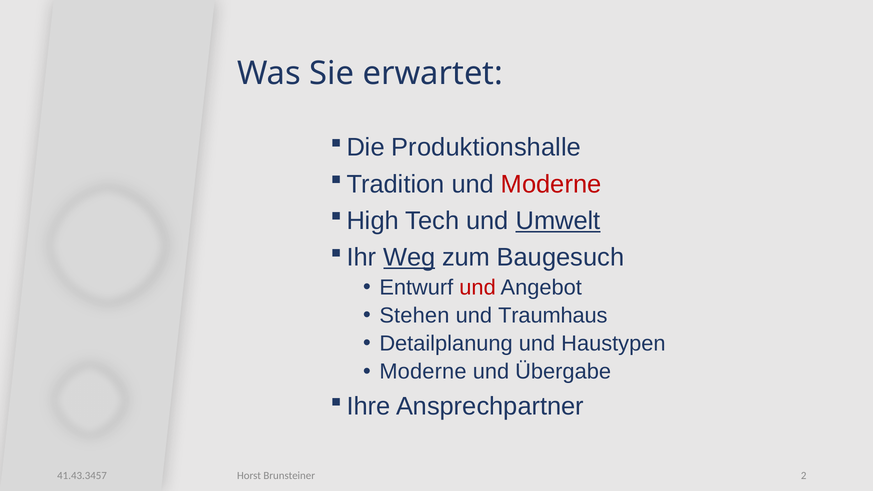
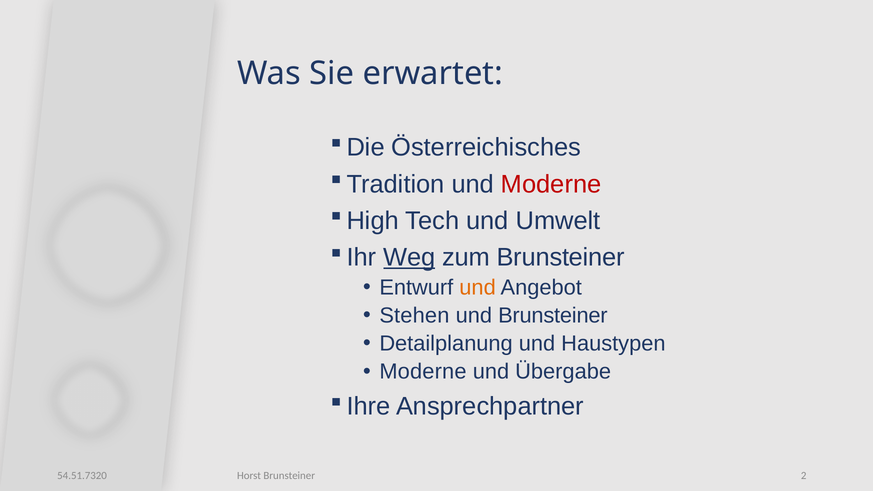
Produktionshalle: Produktionshalle -> Österreichisches
Umwelt underline: present -> none
zum Baugesuch: Baugesuch -> Brunsteiner
und at (478, 288) colour: red -> orange
und Traumhaus: Traumhaus -> Brunsteiner
41.43.3457: 41.43.3457 -> 54.51.7320
